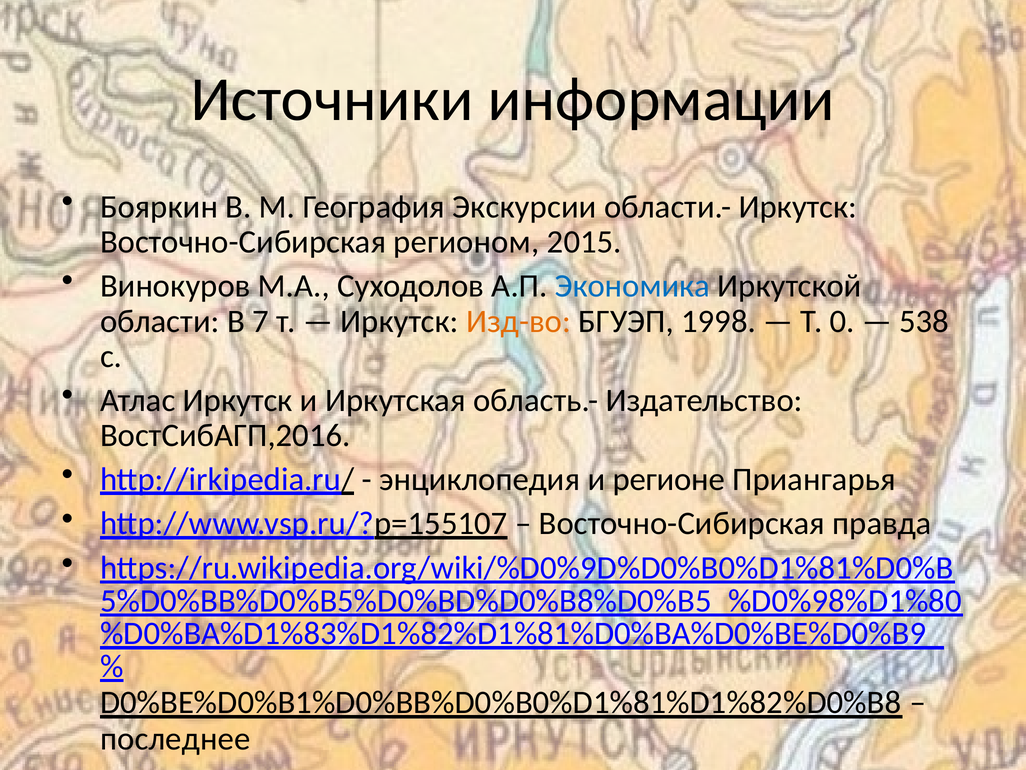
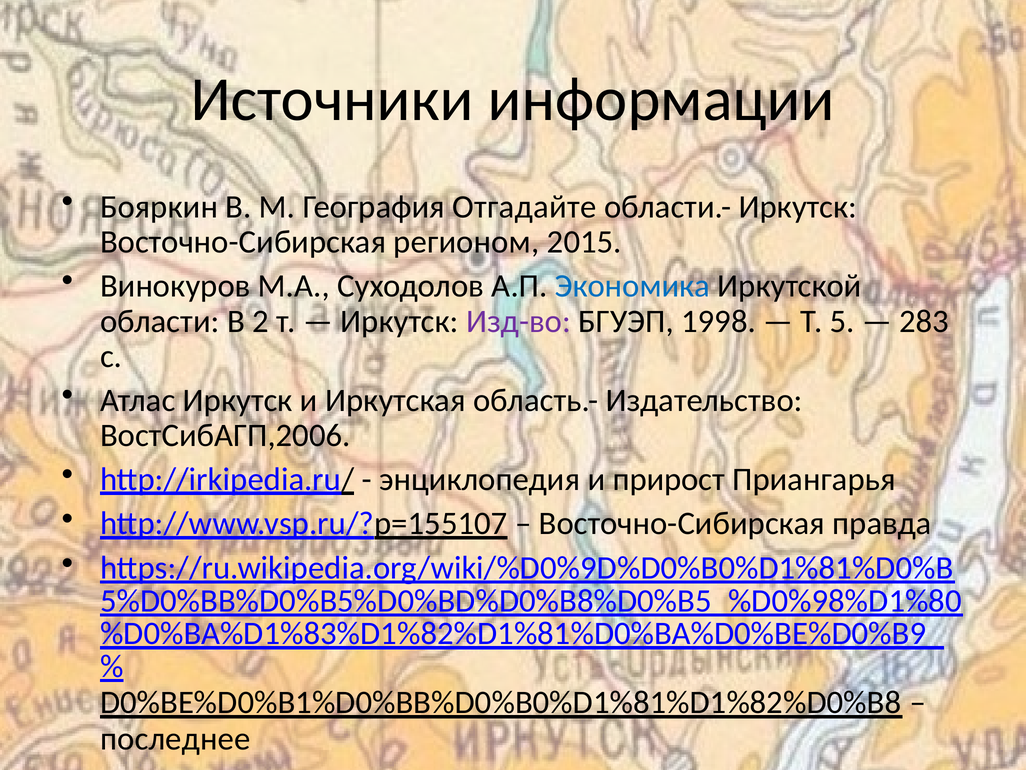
Экскурсии: Экскурсии -> Отгадайте
7: 7 -> 2
Изд-во colour: orange -> purple
0: 0 -> 5
538: 538 -> 283
ВостСибАГП,2016: ВостСибАГП,2016 -> ВостСибАГП,2006
регионе: регионе -> прирост
